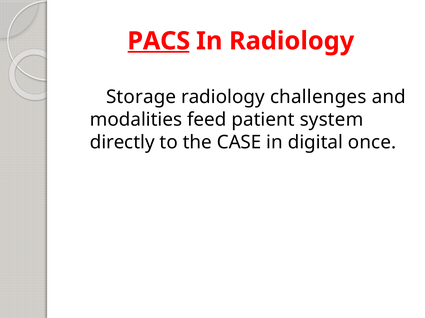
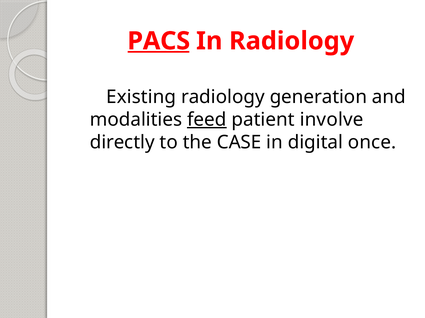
Storage: Storage -> Existing
challenges: challenges -> generation
feed underline: none -> present
system: system -> involve
